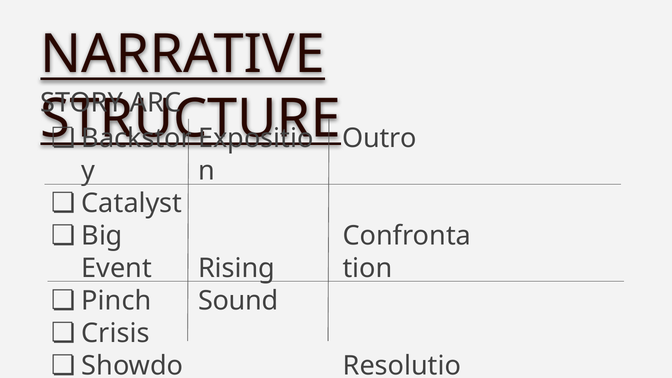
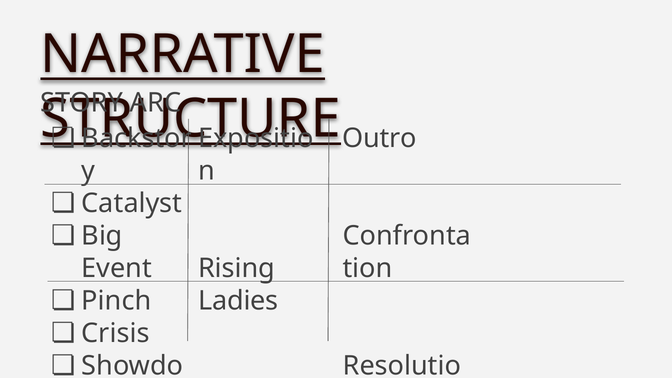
Sound: Sound -> Ladies
